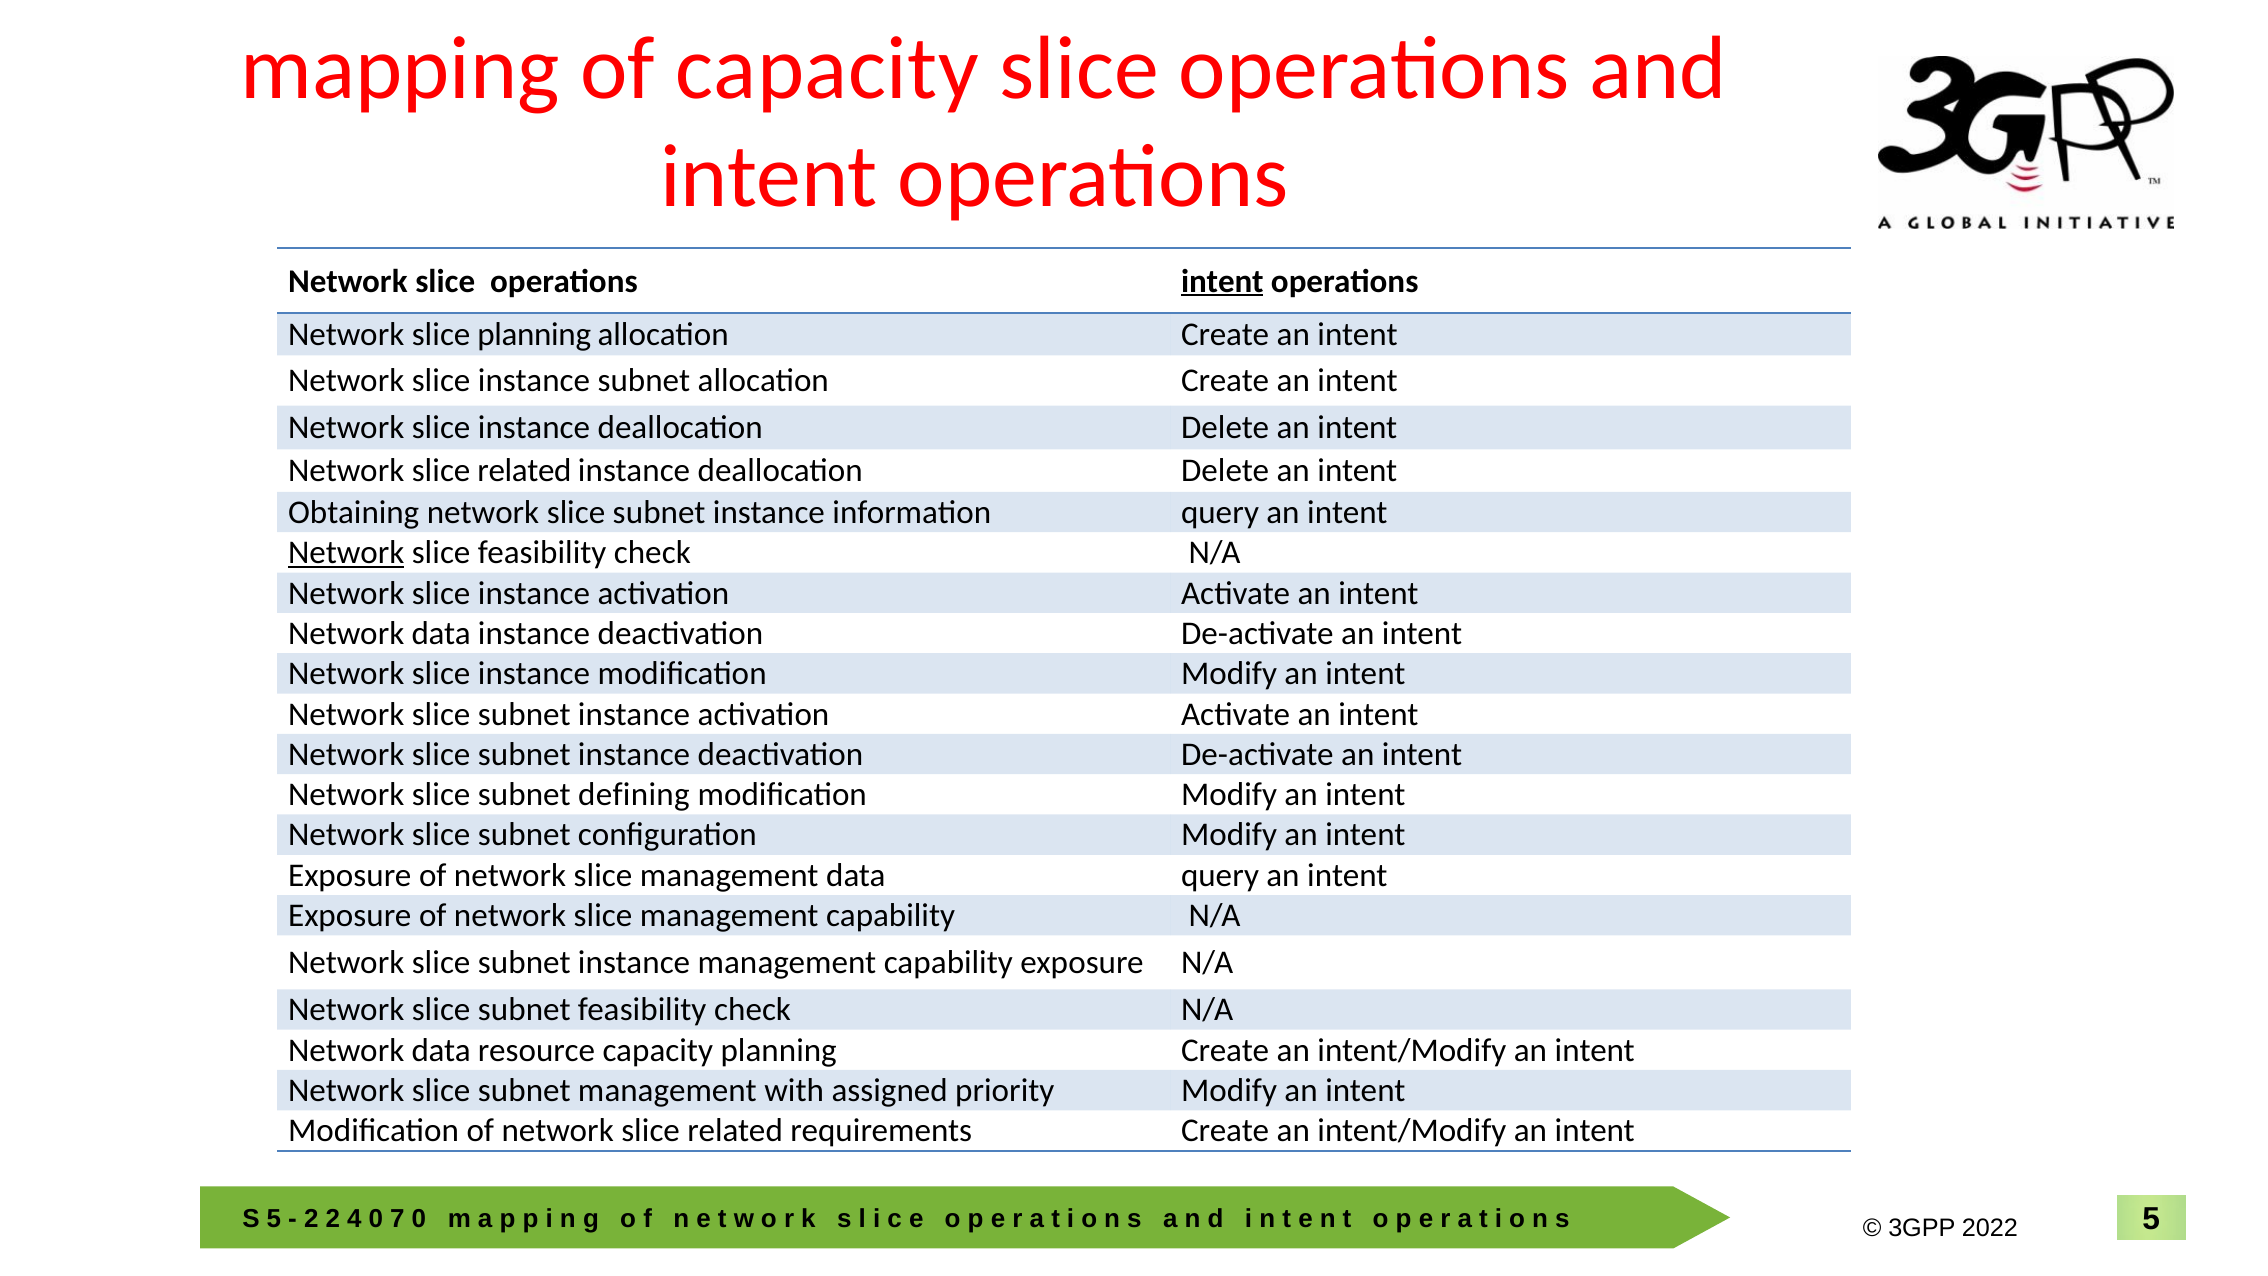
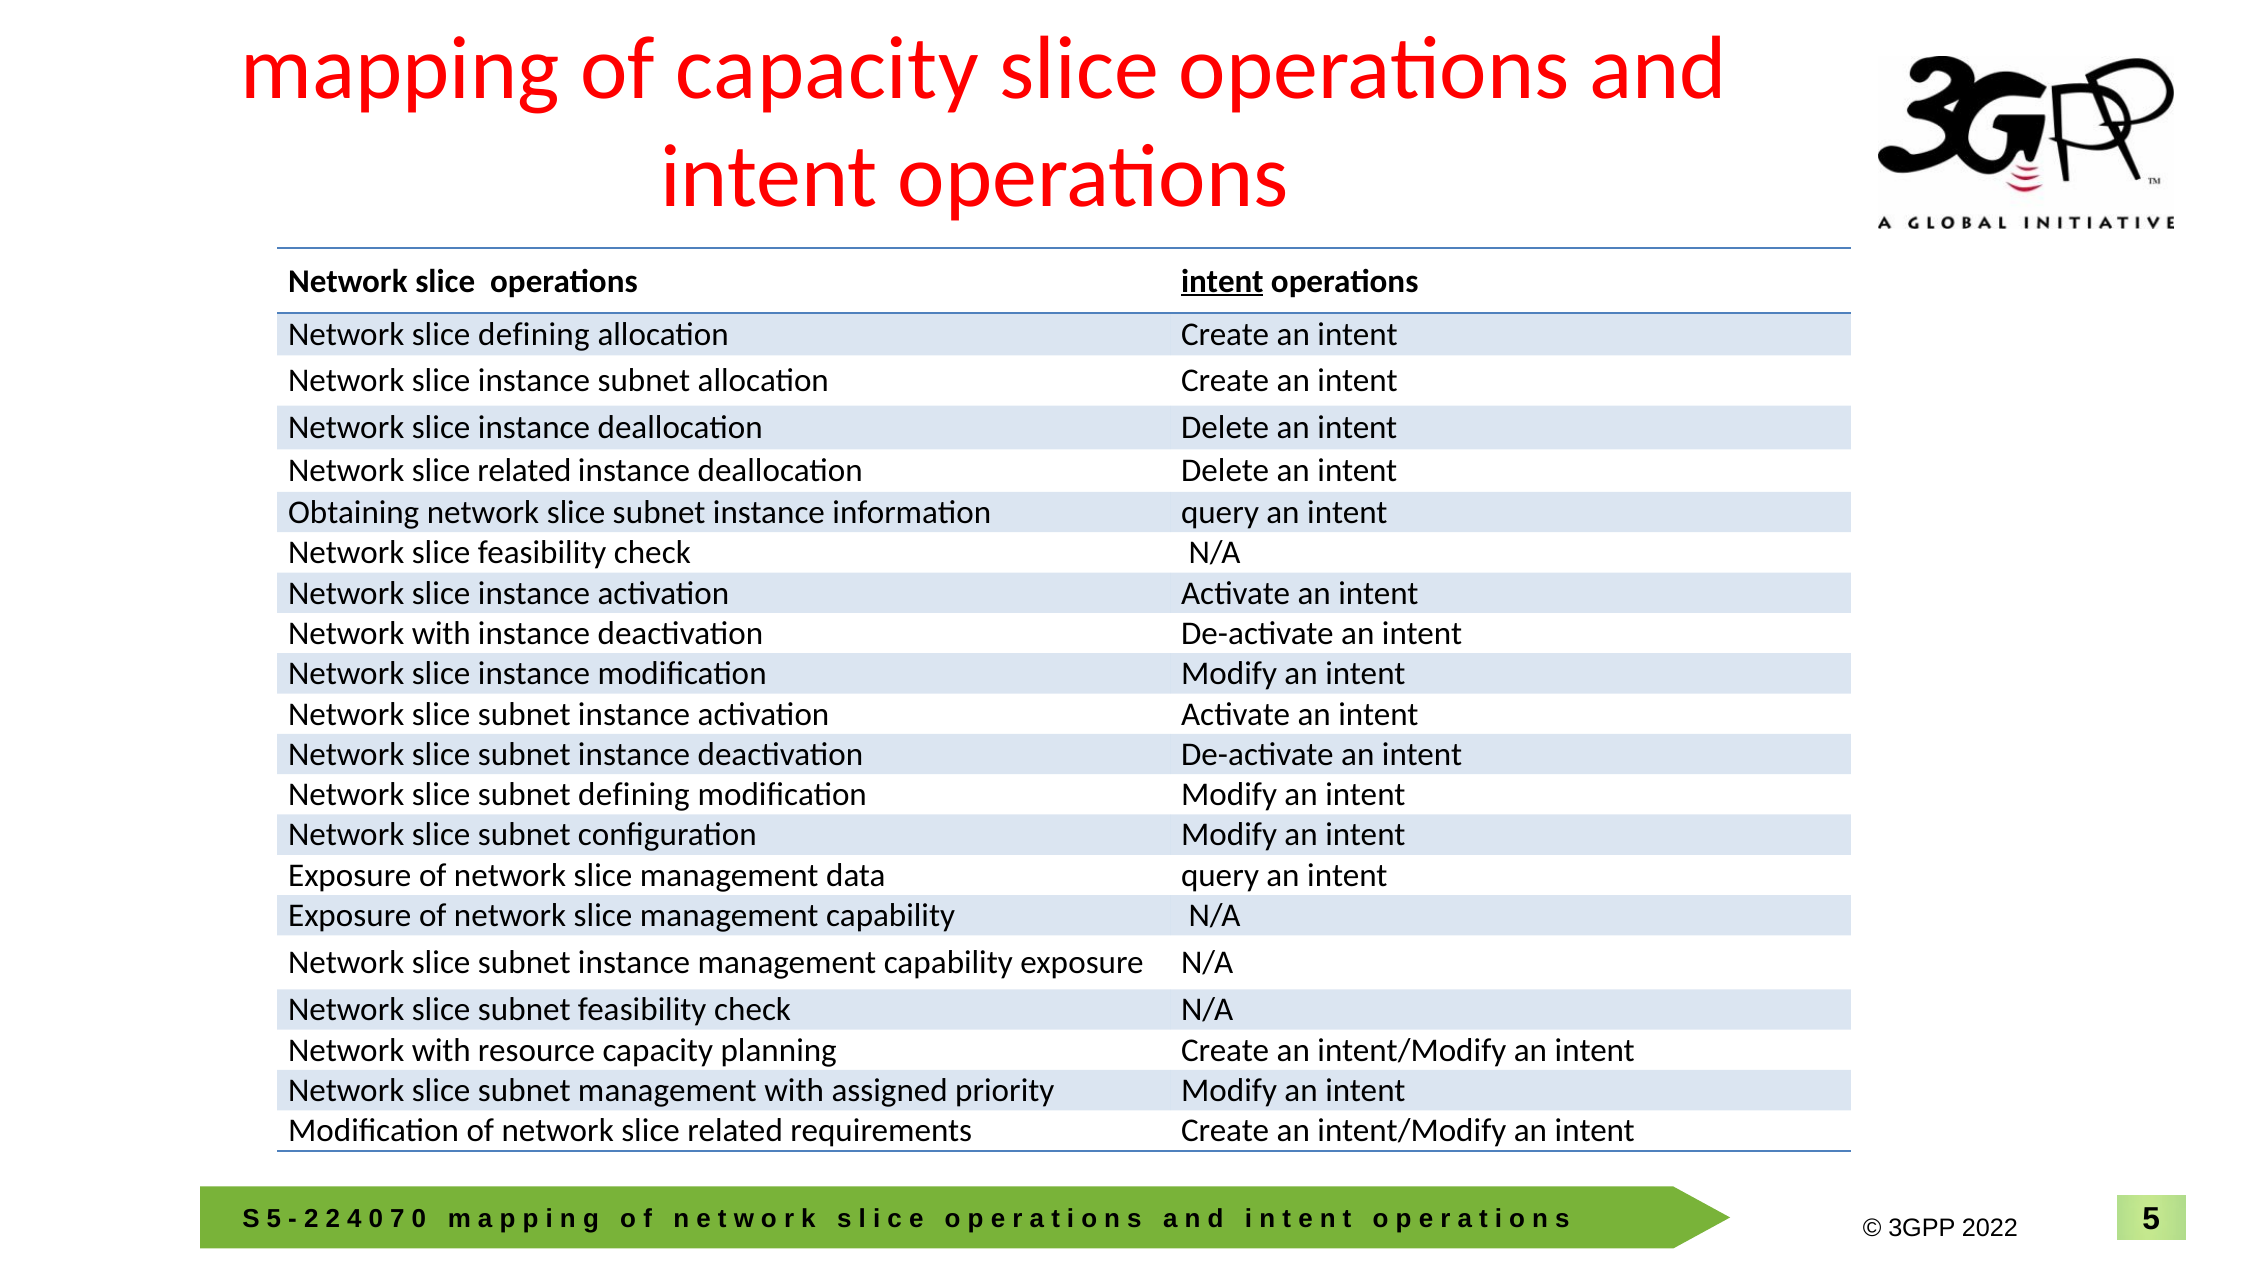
slice planning: planning -> defining
Network at (346, 553) underline: present -> none
data at (441, 633): data -> with
data at (441, 1050): data -> with
